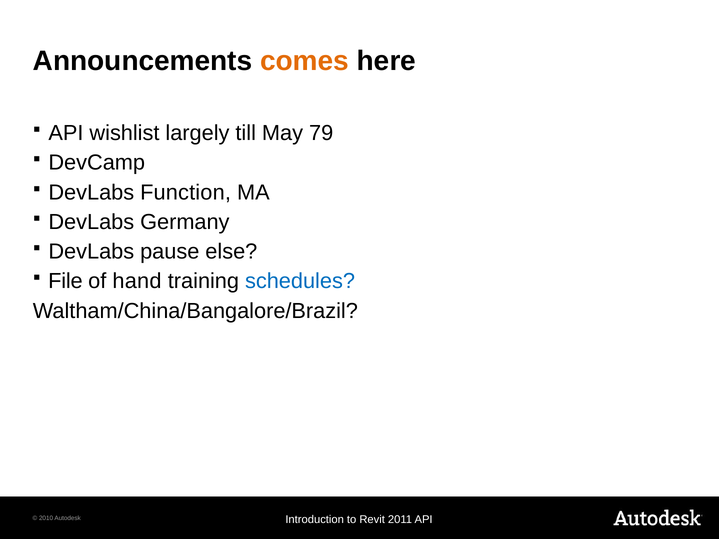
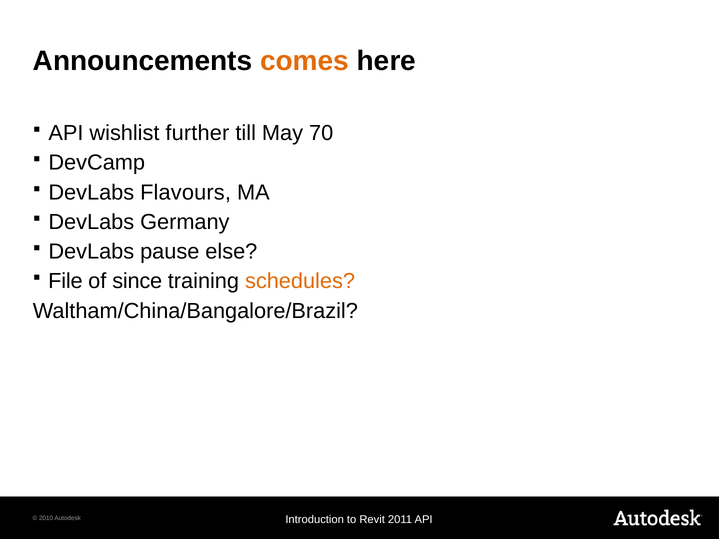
largely: largely -> further
79: 79 -> 70
Function: Function -> Flavours
hand: hand -> since
schedules colour: blue -> orange
